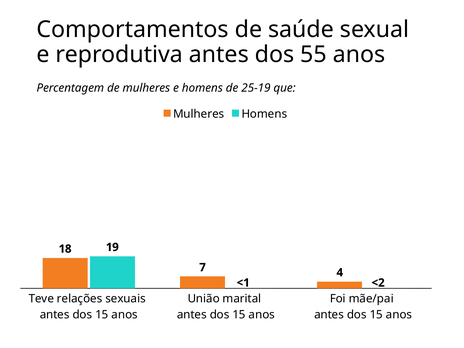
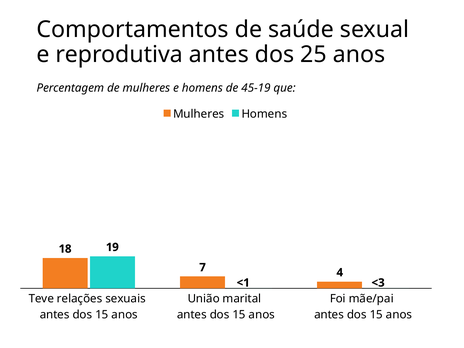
55: 55 -> 25
25-19: 25-19 -> 45-19
<2: <2 -> <3
